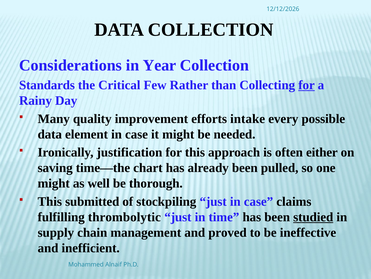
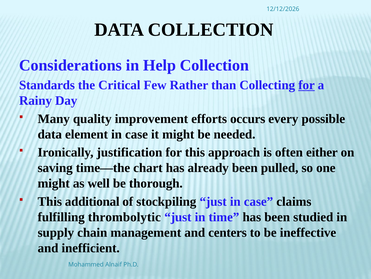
Year: Year -> Help
intake: intake -> occurs
submitted: submitted -> additional
studied underline: present -> none
proved: proved -> centers
